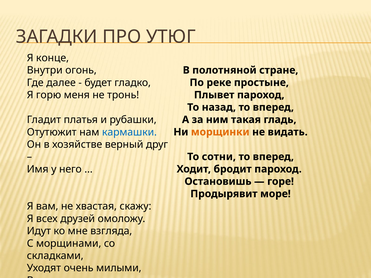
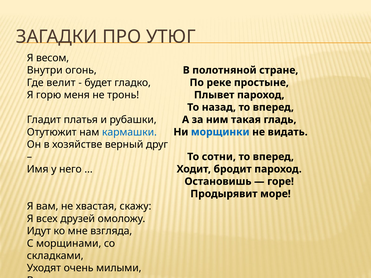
конце: конце -> весом
далее: далее -> велит
морщинки colour: orange -> blue
